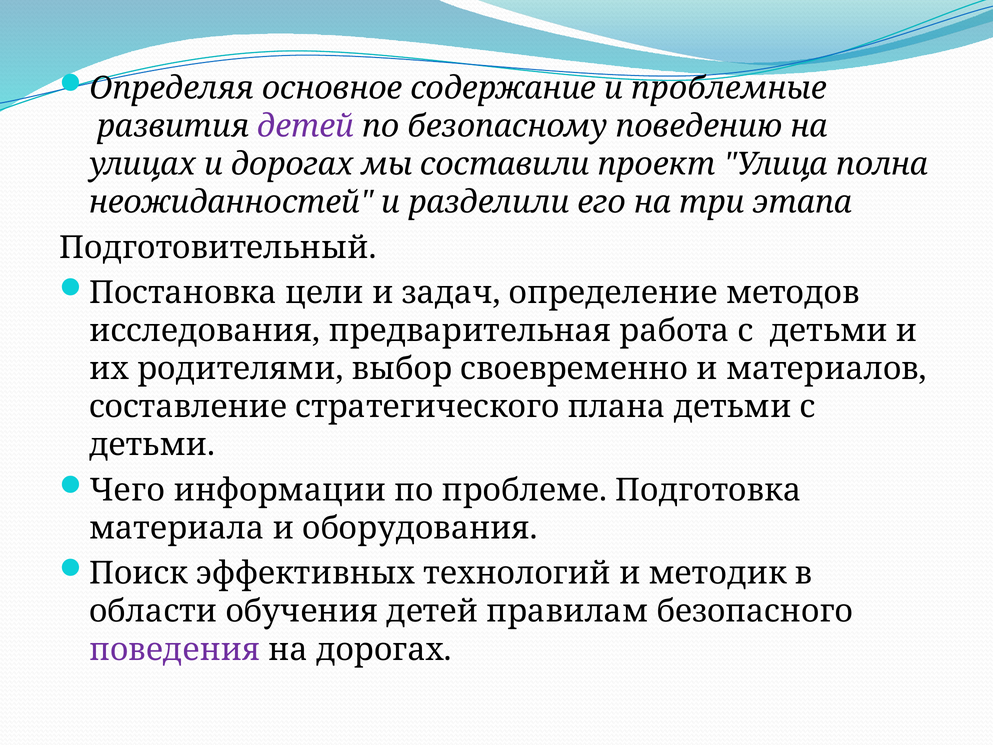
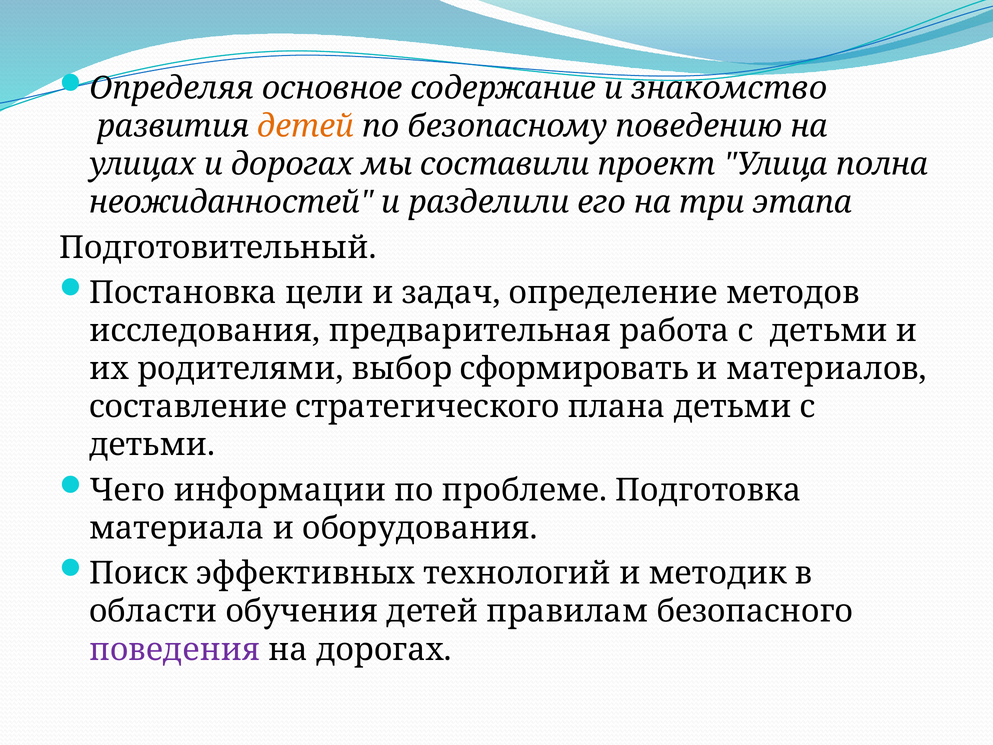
проблемные: проблемные -> знакомство
детей at (306, 126) colour: purple -> orange
своевременно: своевременно -> сформировать
